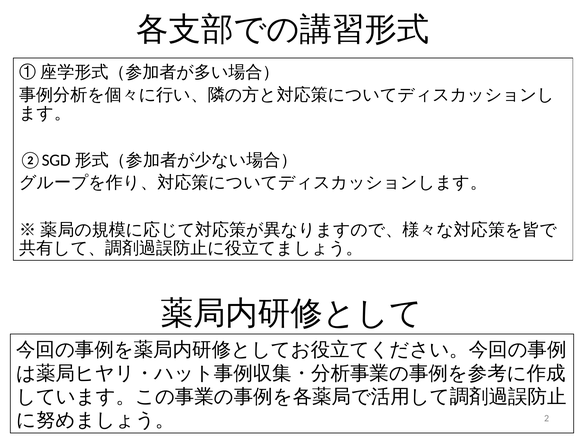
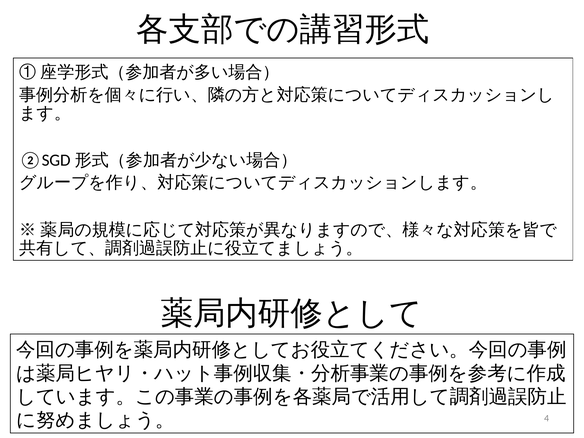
2: 2 -> 4
